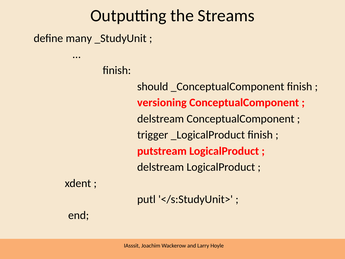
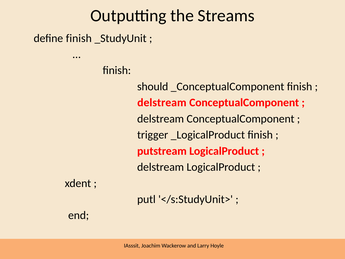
define many: many -> finish
versioning at (162, 103): versioning -> delstream
